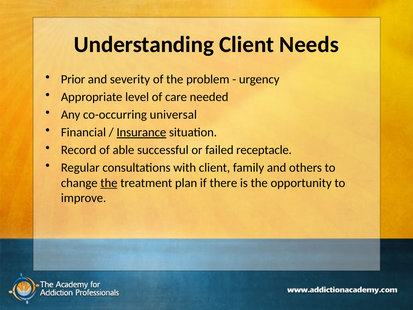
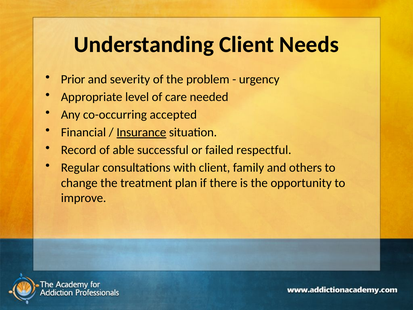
universal: universal -> accepted
receptacle: receptacle -> respectful
the at (109, 183) underline: present -> none
